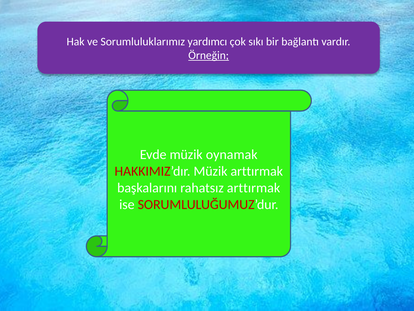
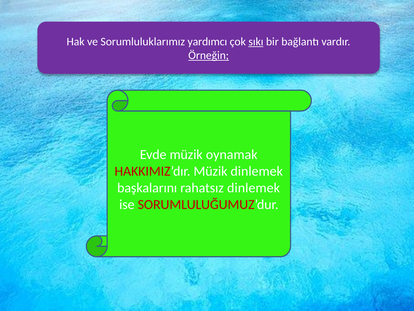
sıkı underline: none -> present
Müzik arttırmak: arttırmak -> dinlemek
rahatsız arttırmak: arttırmak -> dinlemek
